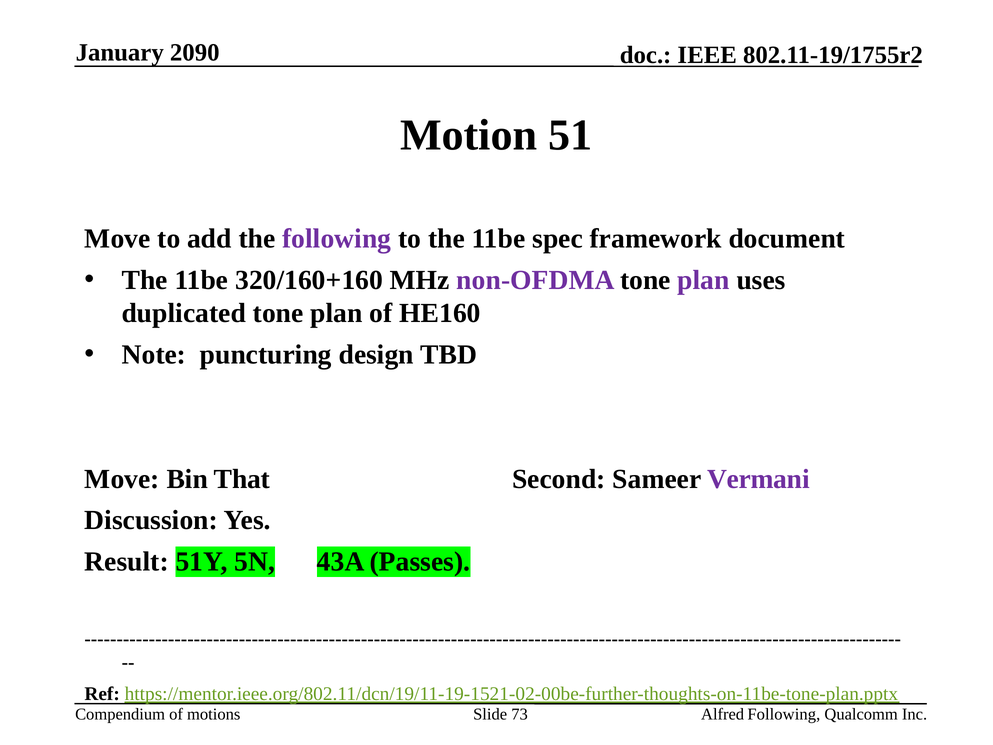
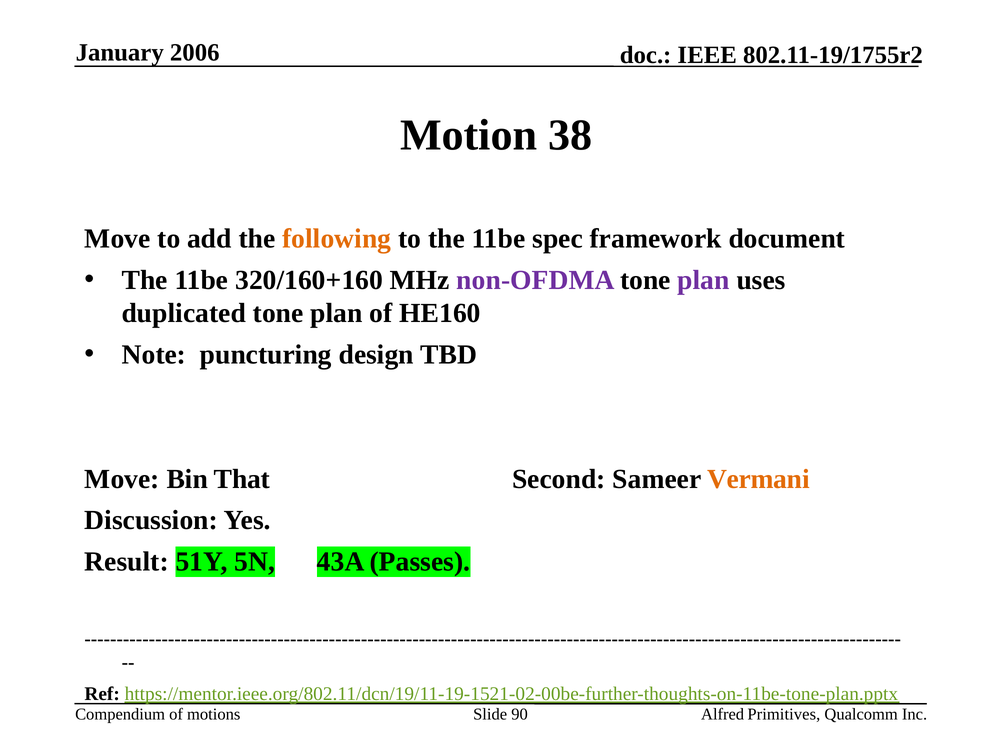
2090: 2090 -> 2006
51: 51 -> 38
following at (337, 239) colour: purple -> orange
Vermani colour: purple -> orange
73: 73 -> 90
Alfred Following: Following -> Primitives
